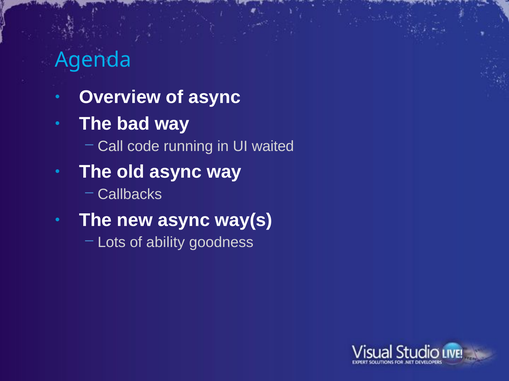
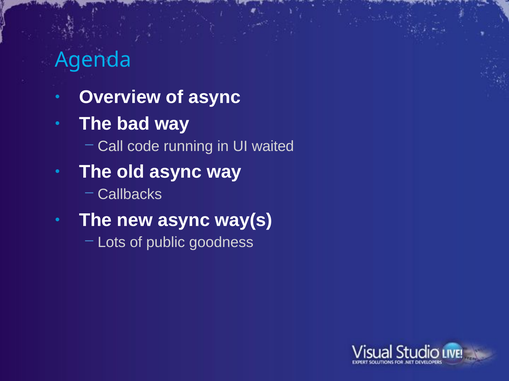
ability: ability -> public
